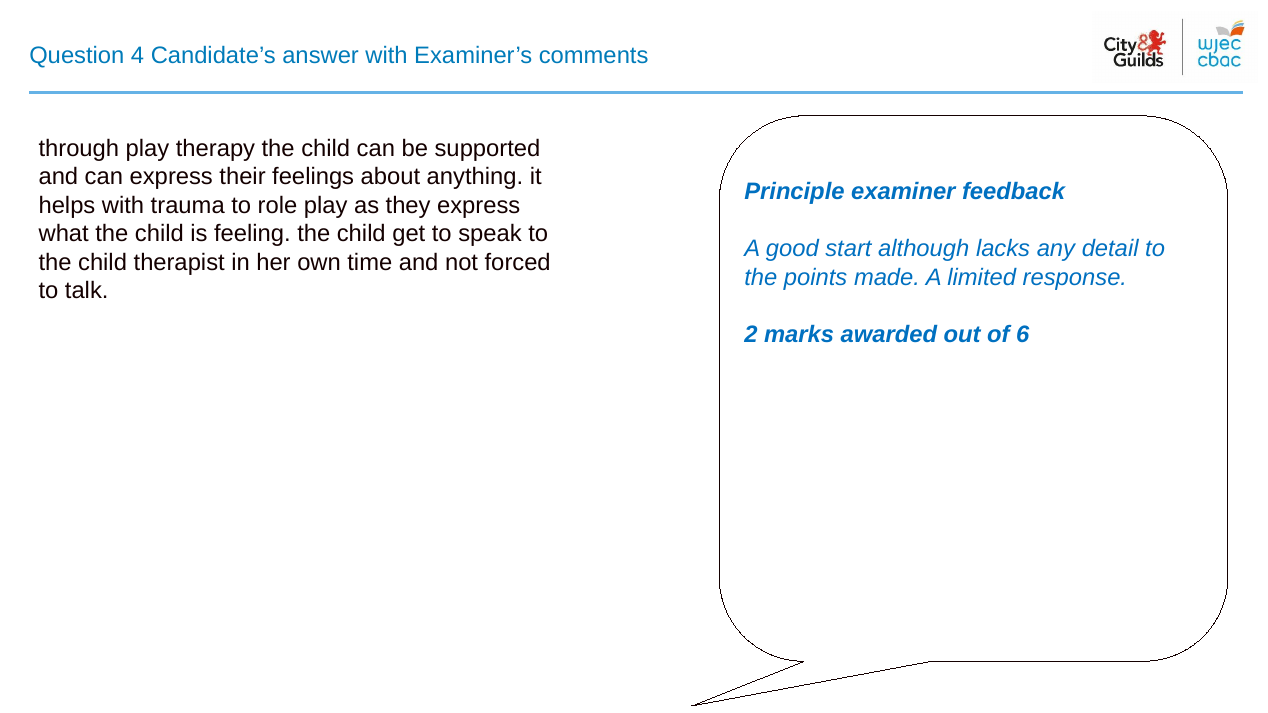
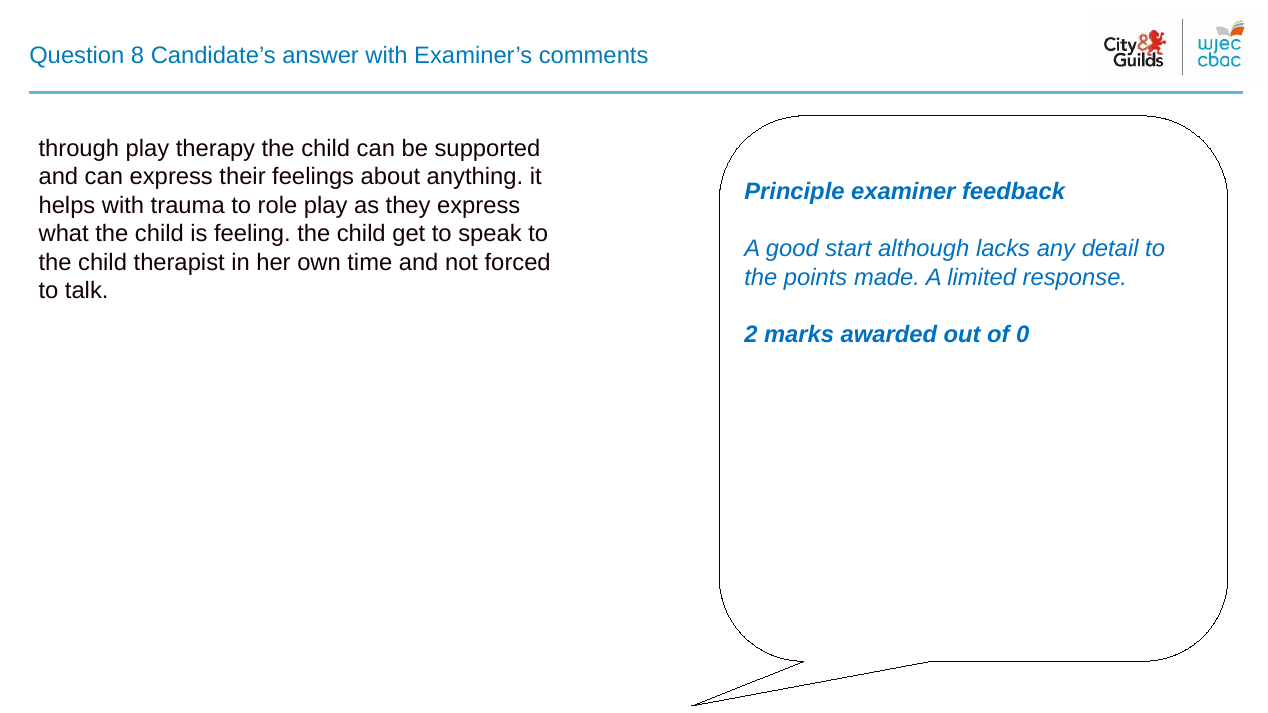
4: 4 -> 8
6: 6 -> 0
